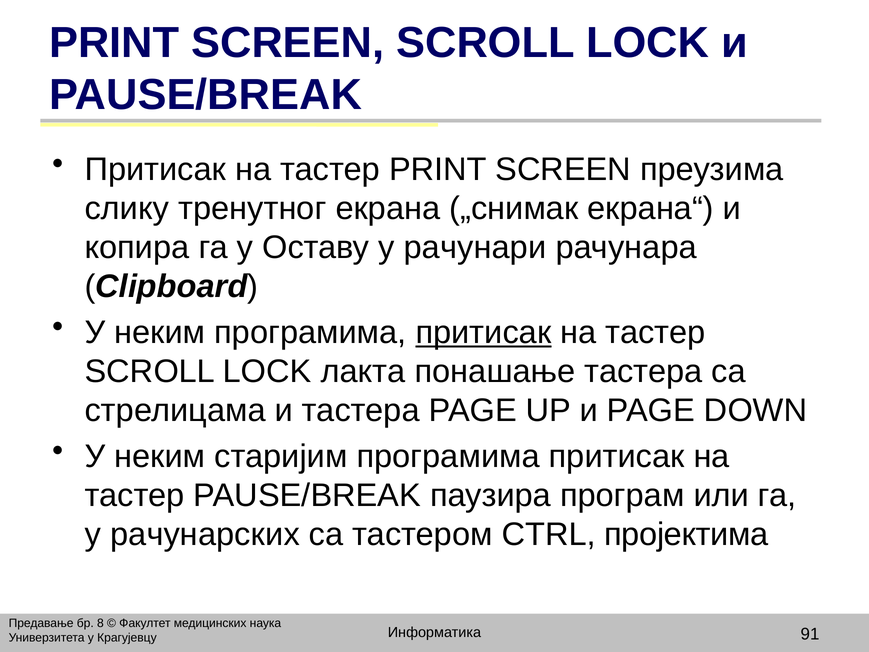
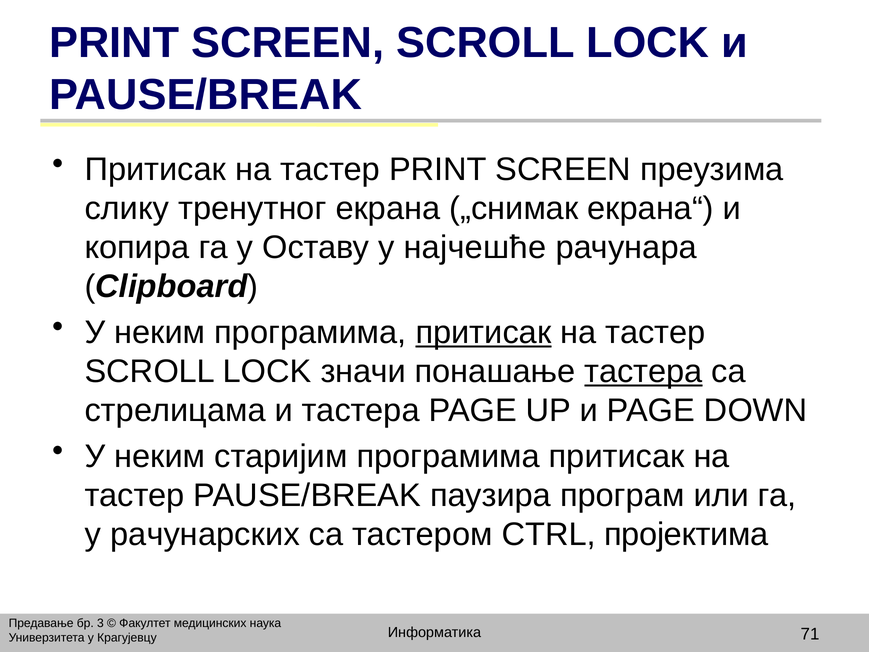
рачунари: рачунари -> најчешће
лакта: лакта -> значи
тастера at (643, 371) underline: none -> present
8: 8 -> 3
91: 91 -> 71
